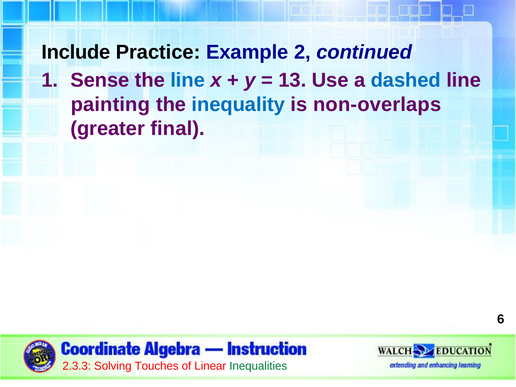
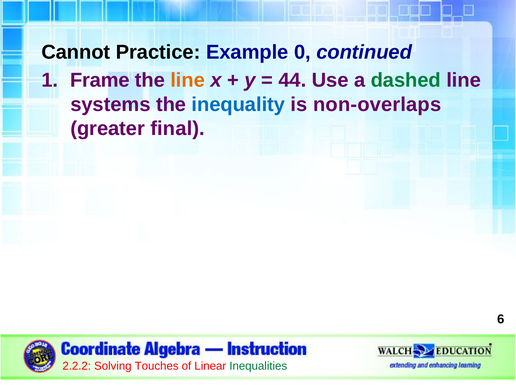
Include: Include -> Cannot
2: 2 -> 0
Sense: Sense -> Frame
line at (188, 80) colour: blue -> orange
13: 13 -> 44
dashed colour: blue -> green
painting: painting -> systems
2.3.3: 2.3.3 -> 2.2.2
